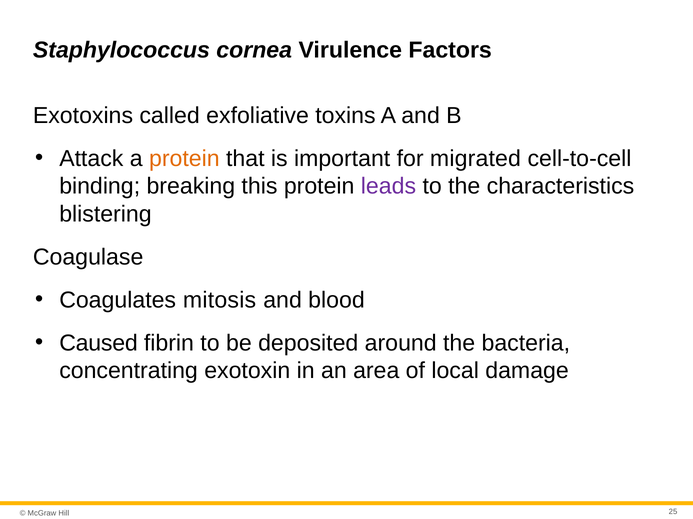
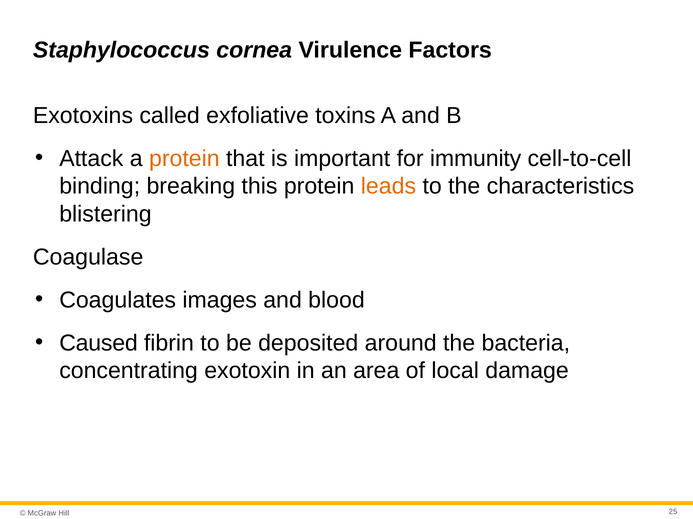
migrated: migrated -> immunity
leads colour: purple -> orange
mitosis: mitosis -> images
